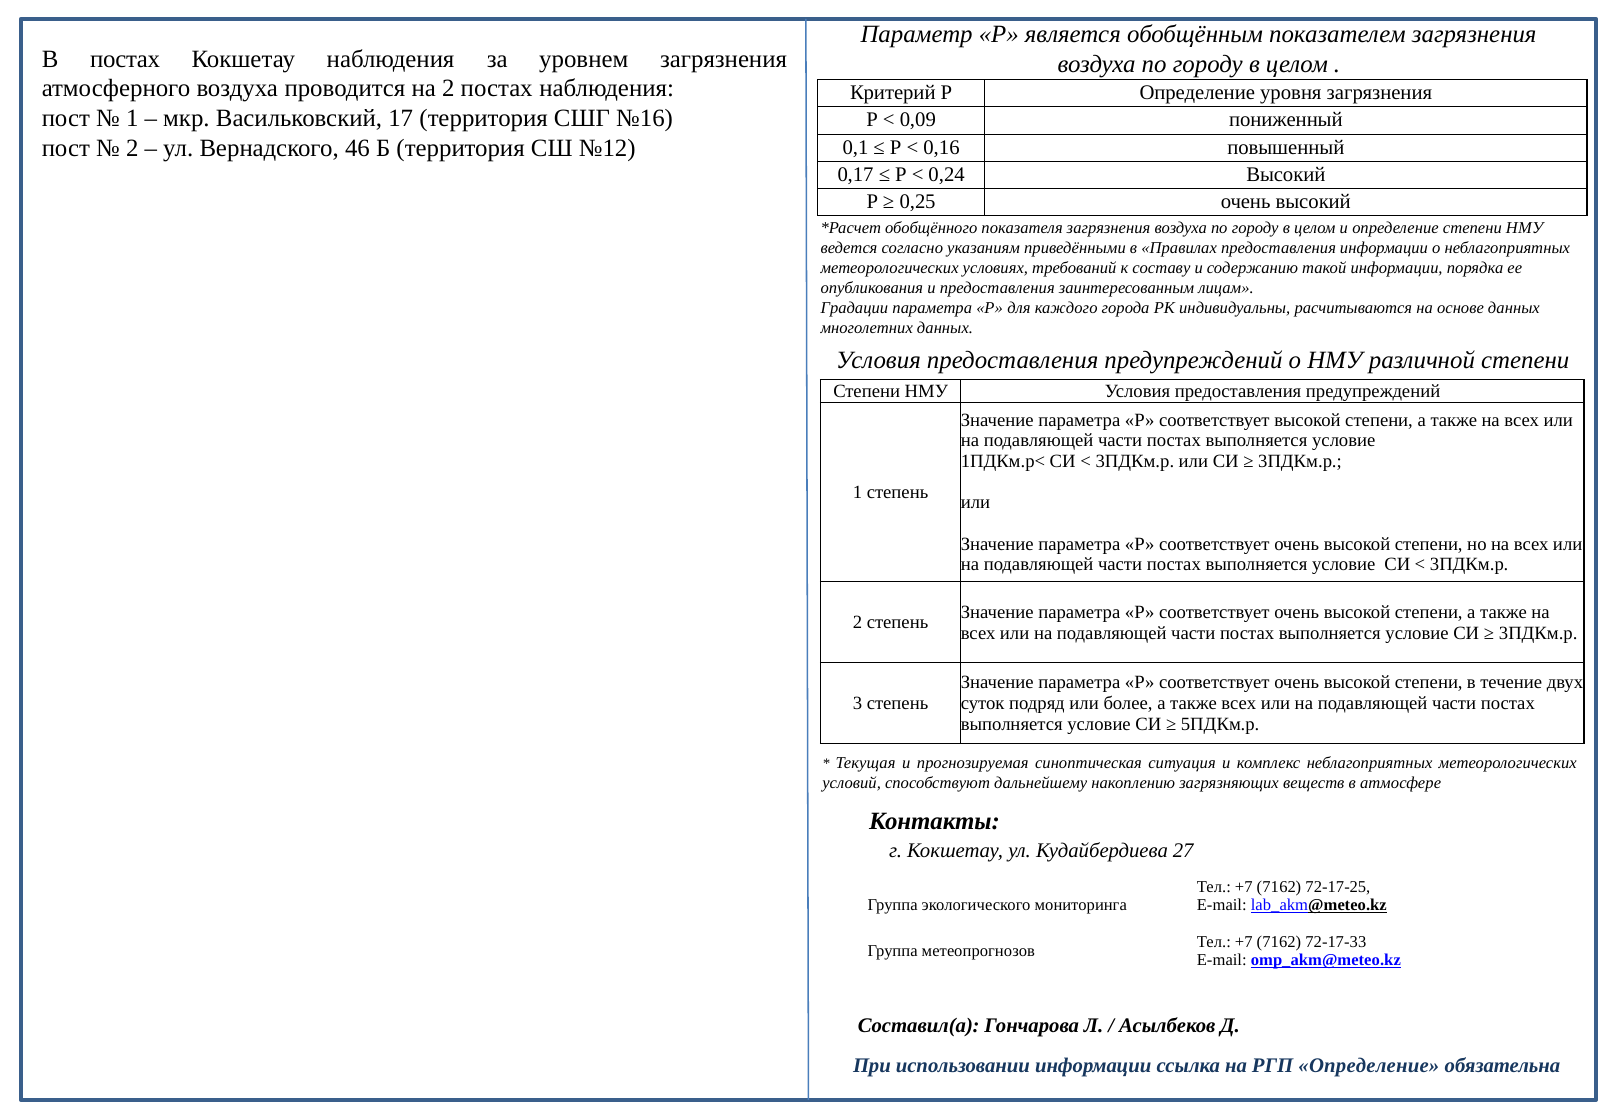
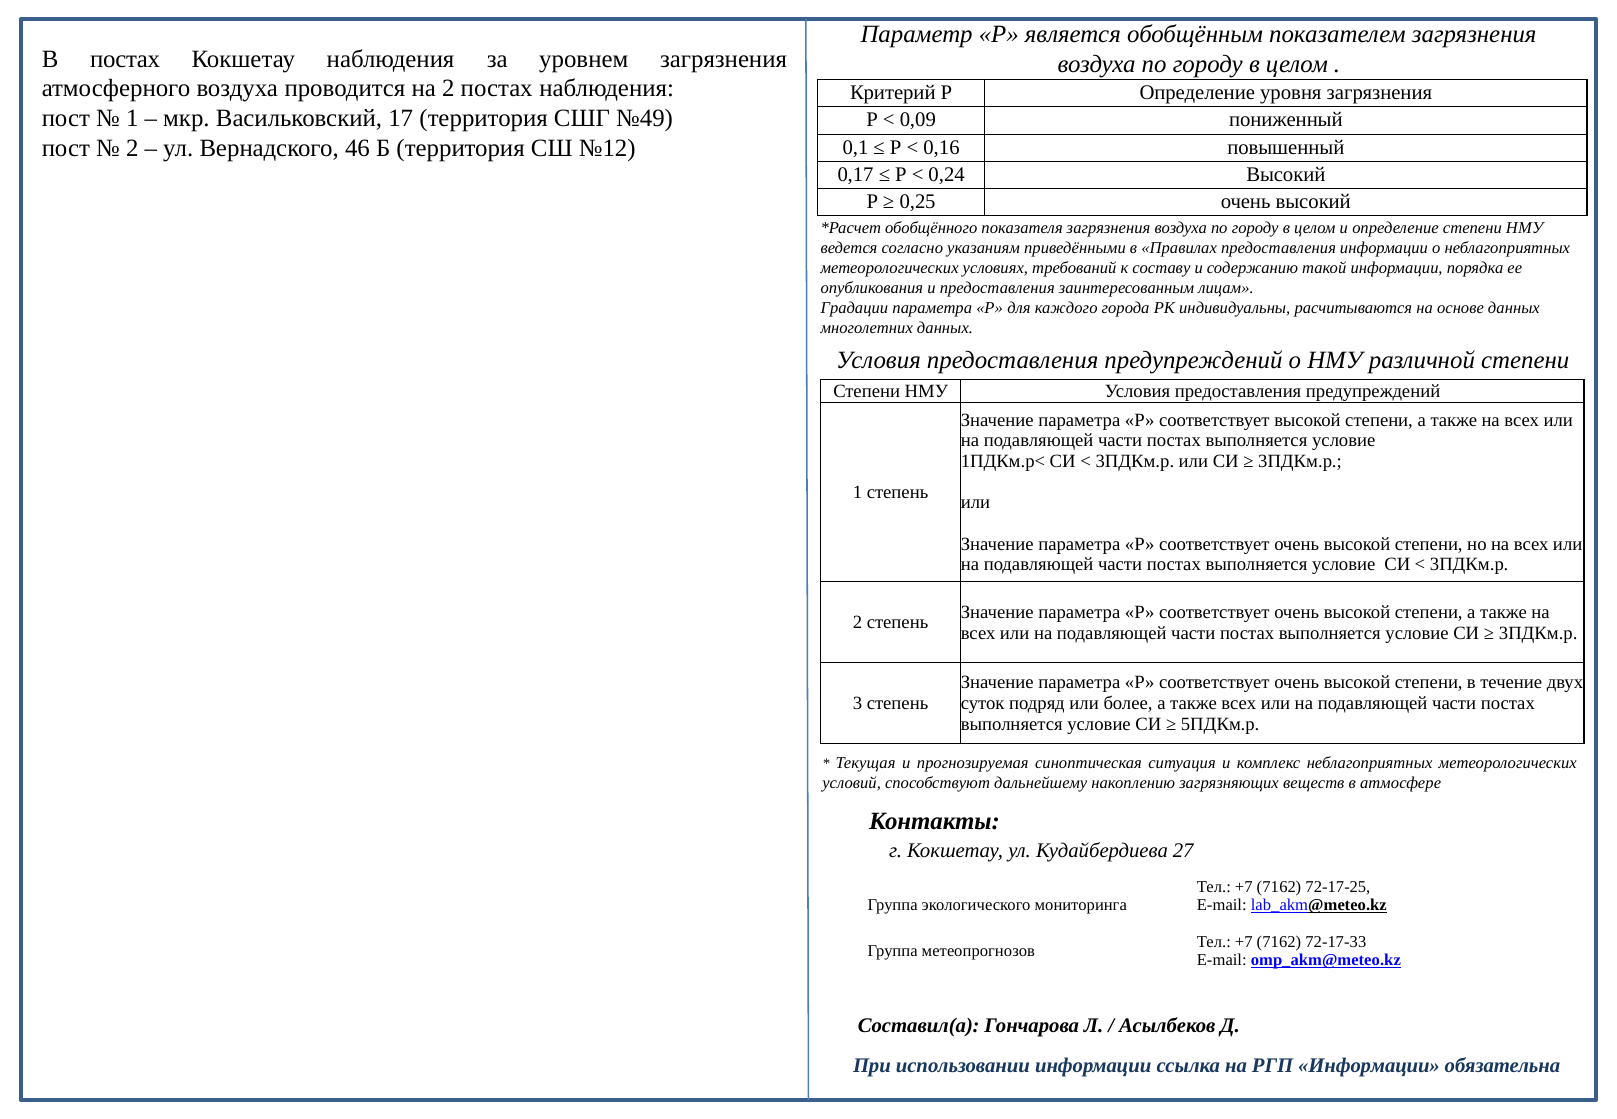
№16: №16 -> №49
РГП Определение: Определение -> Информации
